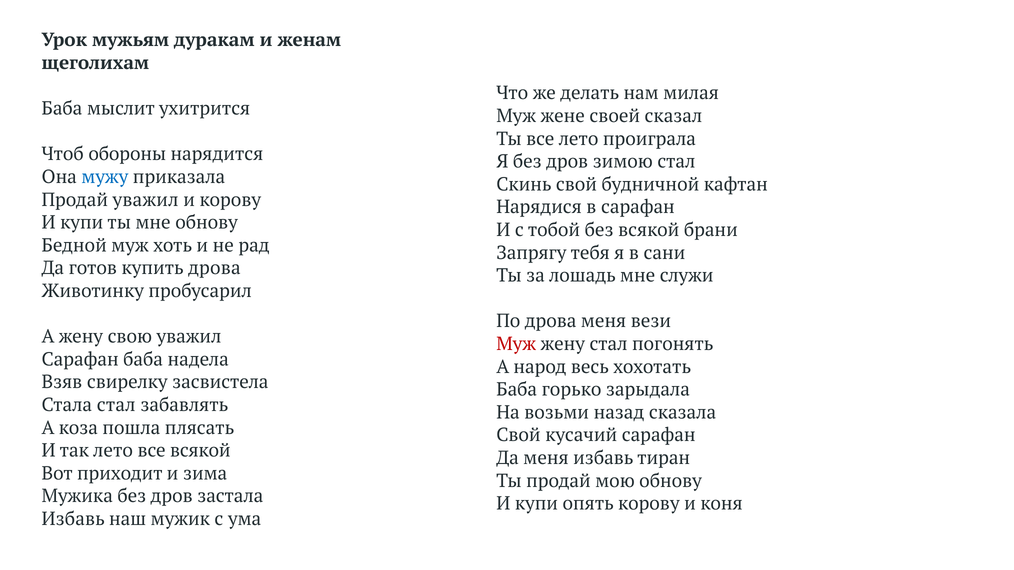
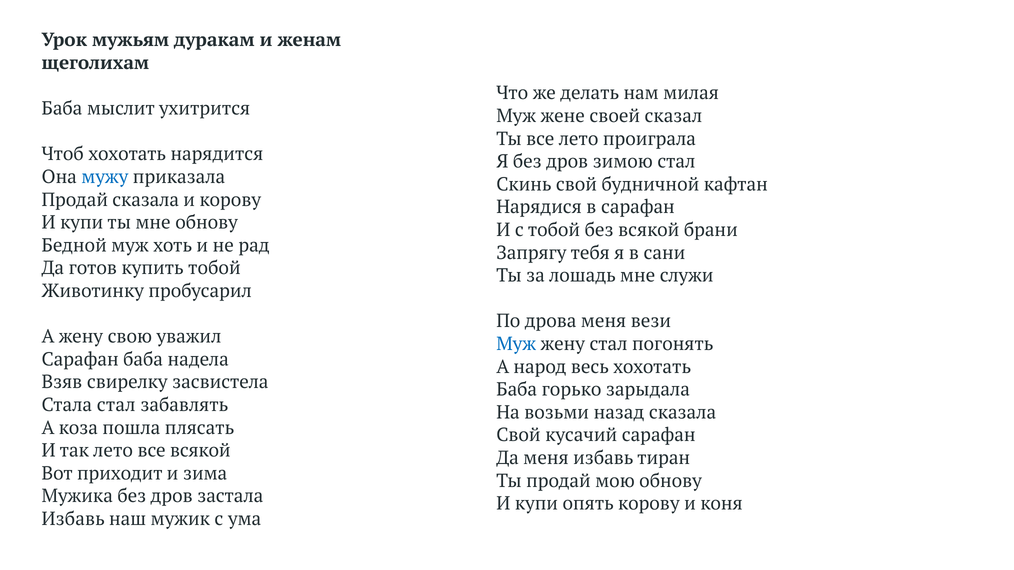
Чтоб обороны: обороны -> хохотать
Продай уважил: уважил -> сказала
купить дрова: дрова -> тобой
Муж at (516, 344) colour: red -> blue
